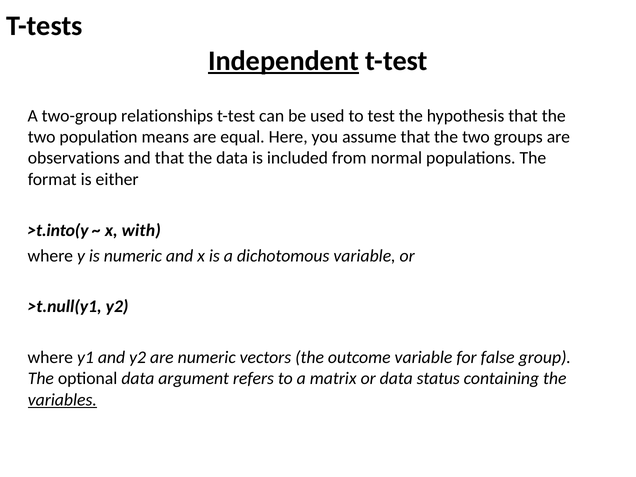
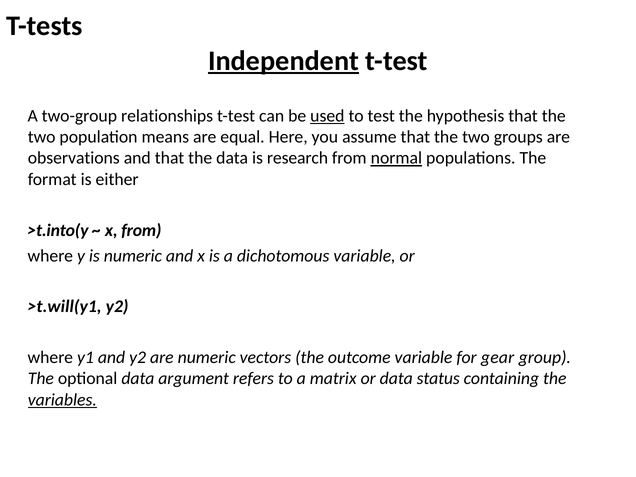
used underline: none -> present
included: included -> research
normal underline: none -> present
x with: with -> from
>t.null(y1: >t.null(y1 -> >t.will(y1
false: false -> gear
